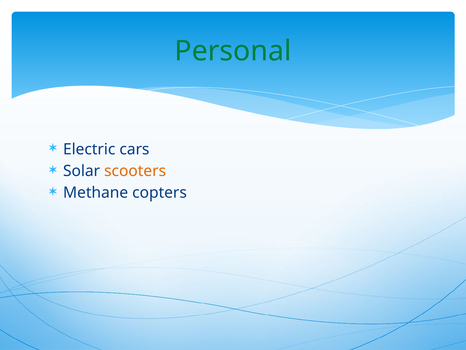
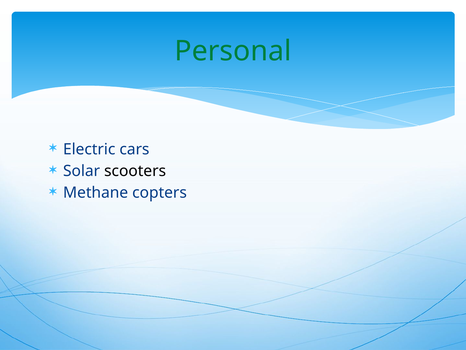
scooters colour: orange -> black
